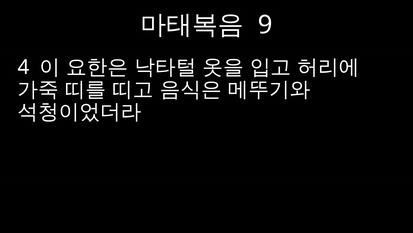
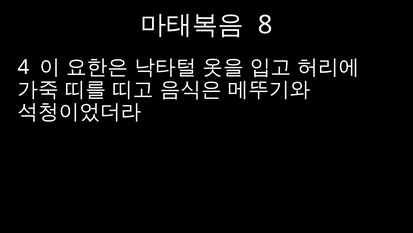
9: 9 -> 8
